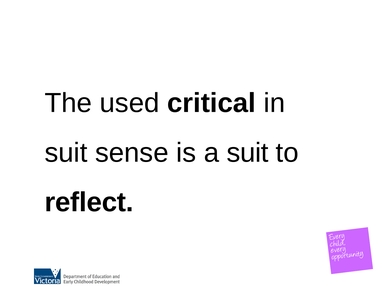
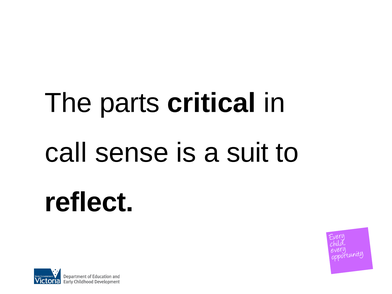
used: used -> parts
suit at (66, 153): suit -> call
